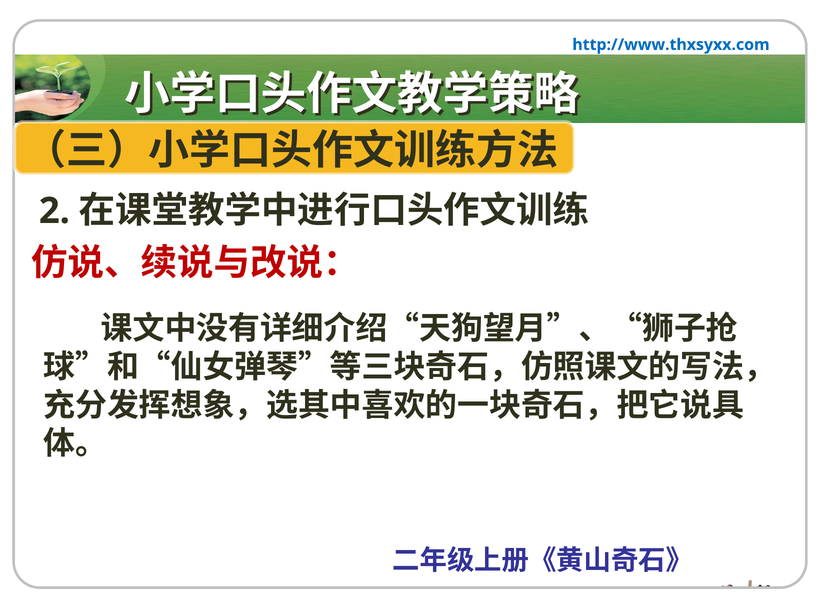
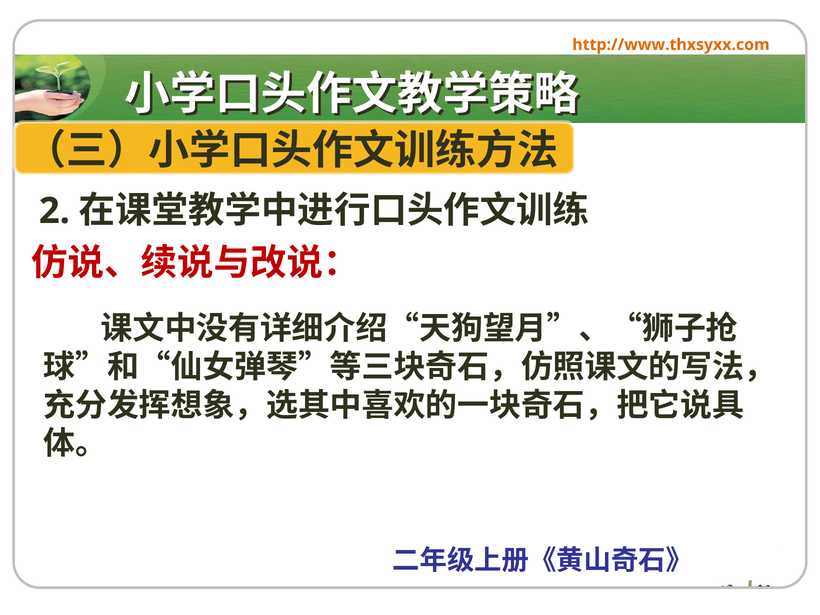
http://www.thxsyxx.com colour: blue -> orange
